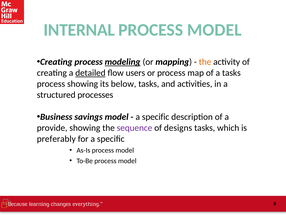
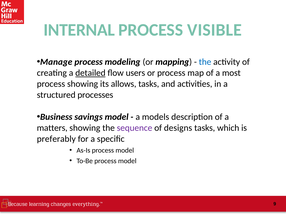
MODEL at (214, 30): MODEL -> VISIBLE
Creating at (56, 62): Creating -> Manage
modeling underline: present -> none
the at (205, 62) colour: orange -> blue
a tasks: tasks -> most
below: below -> allows
specific at (156, 117): specific -> models
provide: provide -> matters
